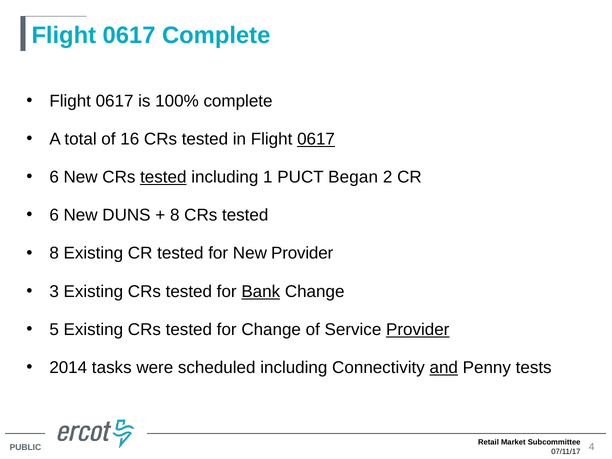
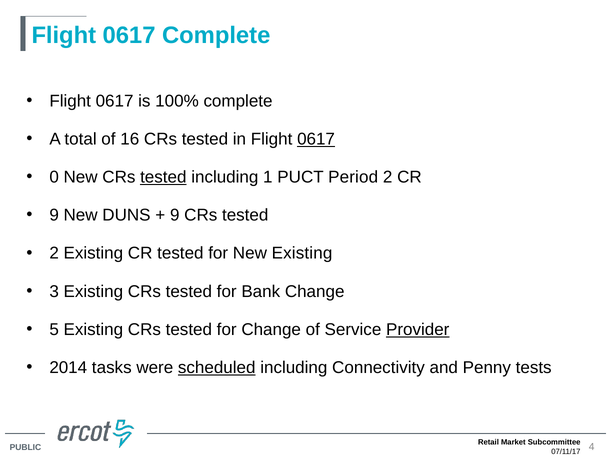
6 at (54, 177): 6 -> 0
Began: Began -> Period
6 at (54, 215): 6 -> 9
8 at (175, 215): 8 -> 9
8 at (54, 253): 8 -> 2
New Provider: Provider -> Existing
Bank underline: present -> none
scheduled underline: none -> present
and underline: present -> none
